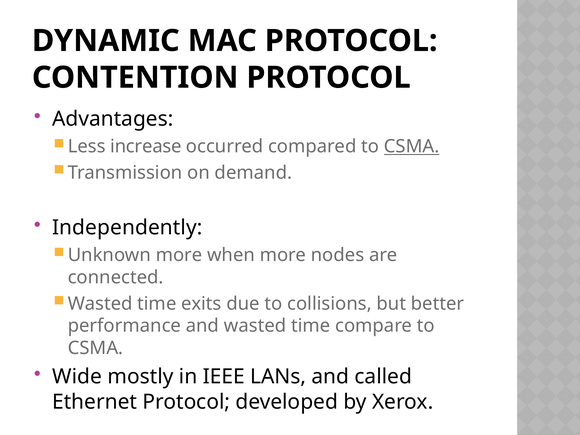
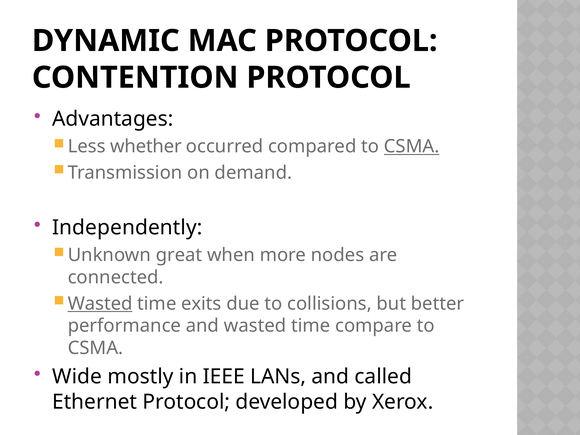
increase: increase -> whether
Unknown more: more -> great
Wasted at (100, 304) underline: none -> present
